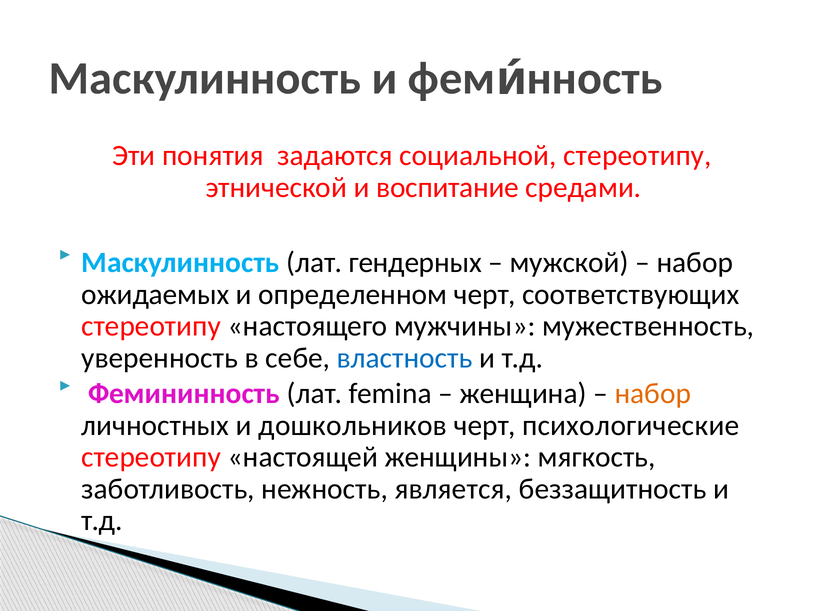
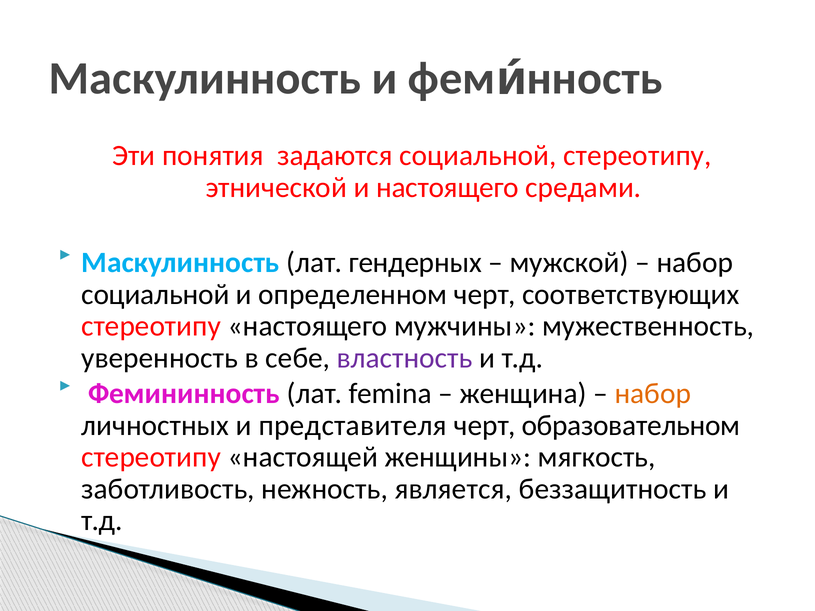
и воспитание: воспитание -> настоящего
ожидаемых at (155, 294): ожидаемых -> социальной
властность colour: blue -> purple
дошкольников: дошкольников -> представителя
психологические: психологические -> образовательном
